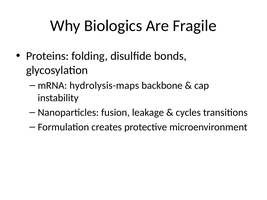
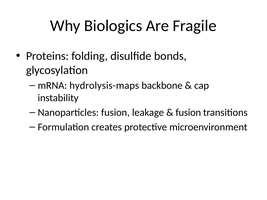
cycles at (188, 113): cycles -> fusion
